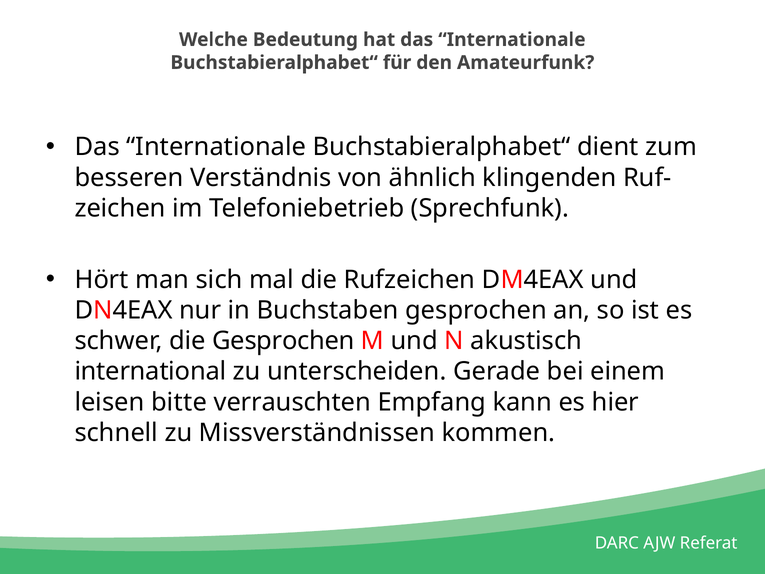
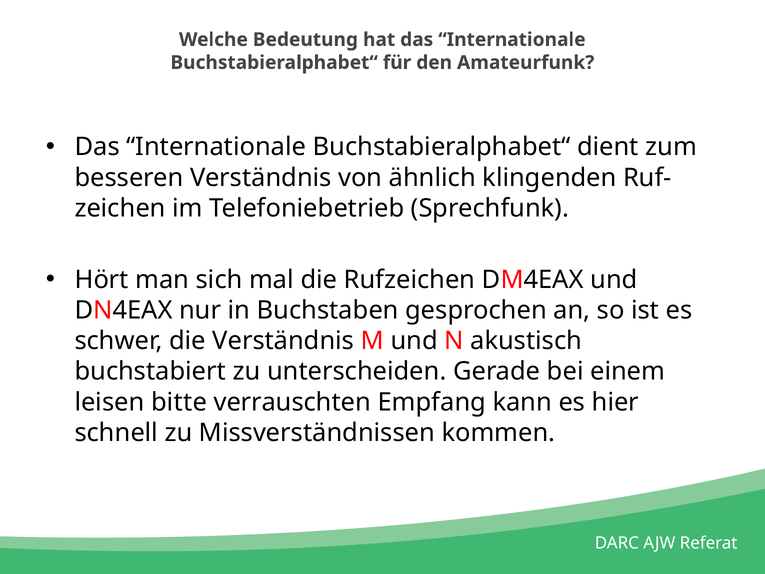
die Gesprochen: Gesprochen -> Verständnis
international: international -> buchstabiert
